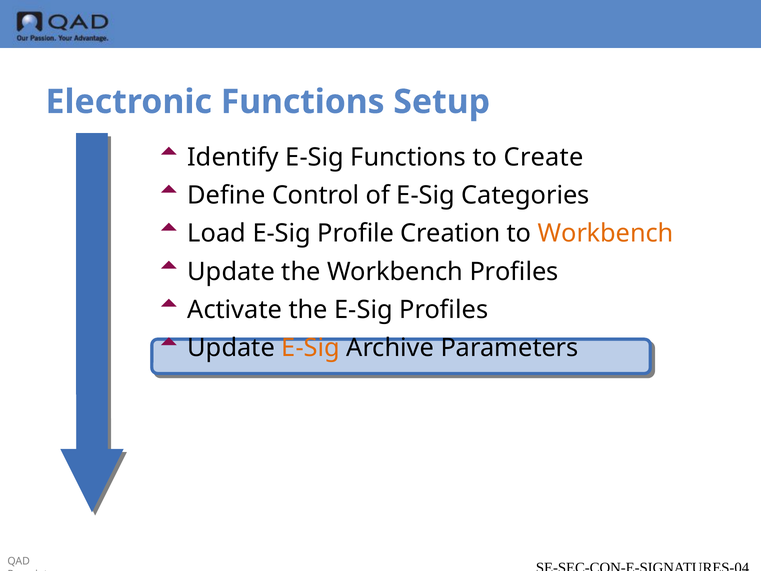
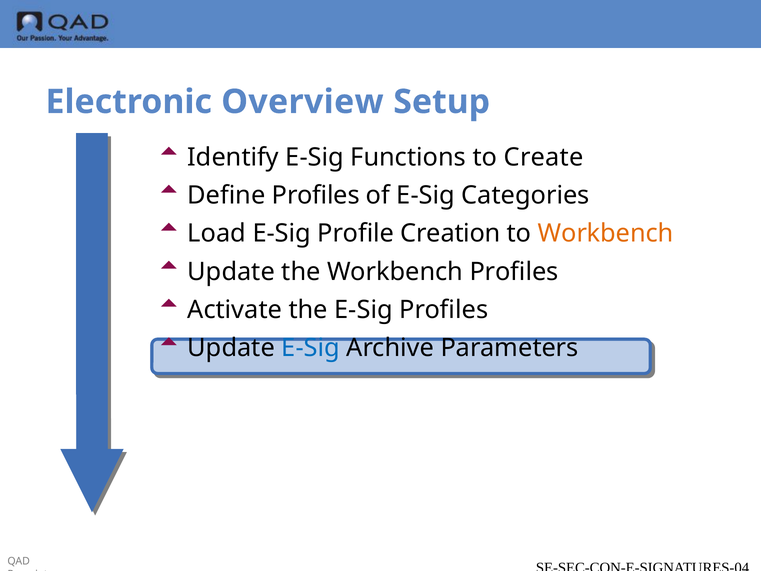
Functions at (303, 102): Functions -> Overview
Define Control: Control -> Profiles
E-Sig at (311, 348) colour: orange -> blue
